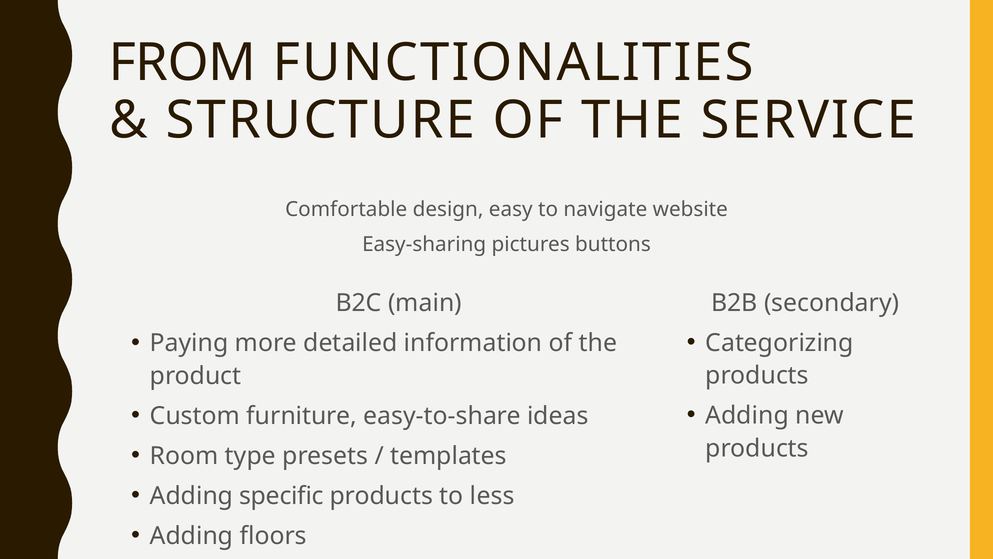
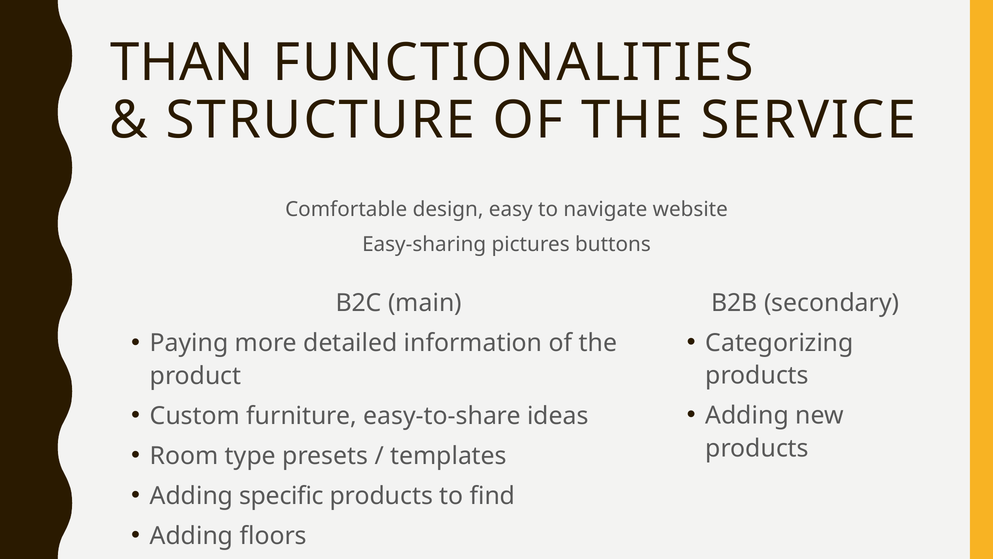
FROM: FROM -> THAN
less: less -> find
